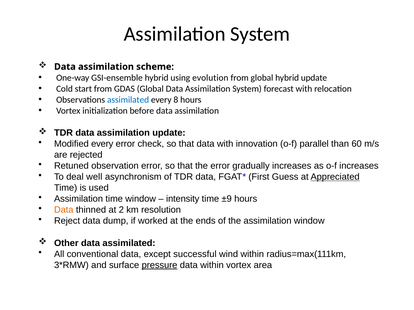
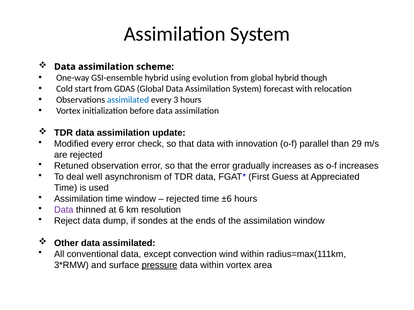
hybrid update: update -> though
8: 8 -> 3
60: 60 -> 29
Appreciated underline: present -> none
intensity at (183, 199): intensity -> rejected
±9: ±9 -> ±6
Data at (64, 210) colour: orange -> purple
2: 2 -> 6
worked: worked -> sondes
successful: successful -> convection
